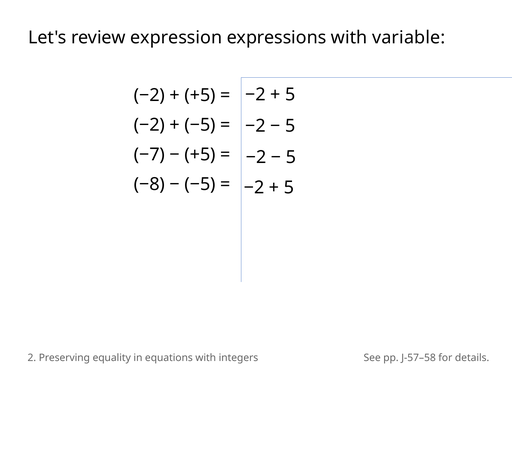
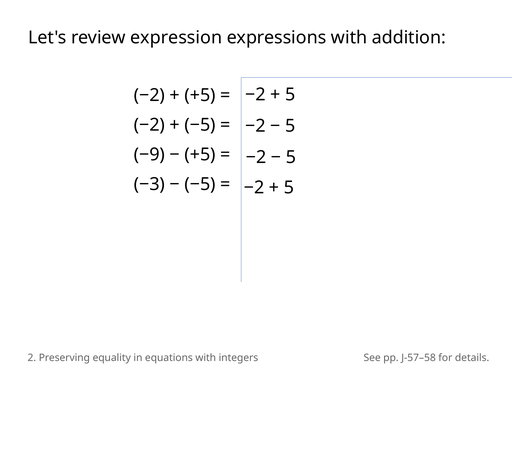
variable: variable -> addition
−7: −7 -> −9
−8: −8 -> −3
